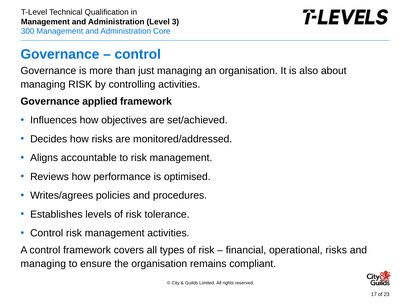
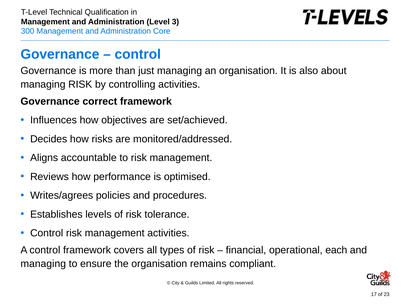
applied: applied -> correct
operational risks: risks -> each
